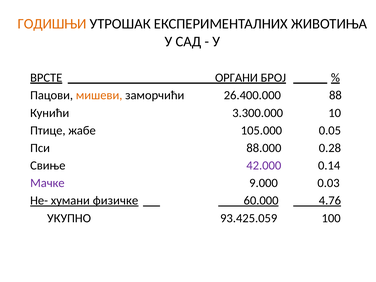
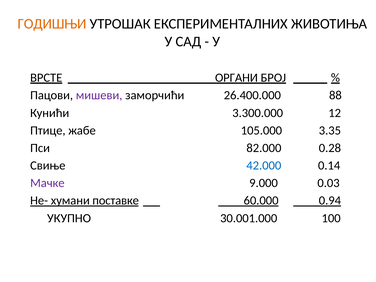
мишеви colour: orange -> purple
10: 10 -> 12
0.05: 0.05 -> 3.35
88.000: 88.000 -> 82.000
42.000 colour: purple -> blue
физичке: физичке -> поставке
4.76: 4.76 -> 0.94
93.425.059: 93.425.059 -> 30.001.000
